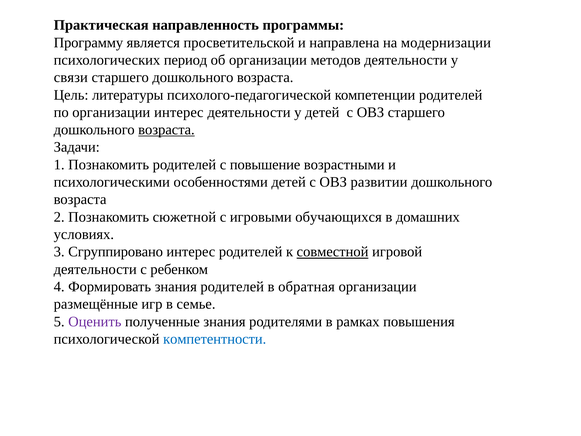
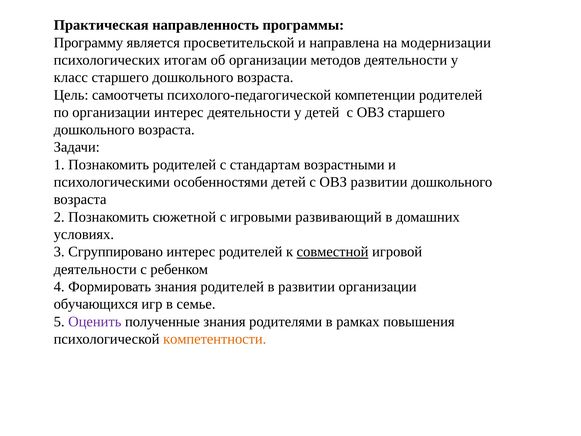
период: период -> итогам
связи: связи -> класс
литературы: литературы -> самоотчеты
возраста at (166, 130) underline: present -> none
повышение: повышение -> стандартам
обучающихся: обучающихся -> развивающий
в обратная: обратная -> развитии
размещённые: размещённые -> обучающихся
компетентности colour: blue -> orange
